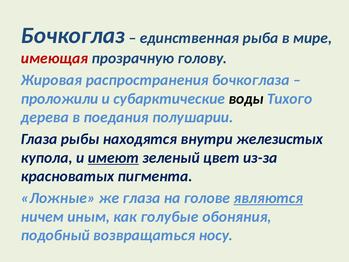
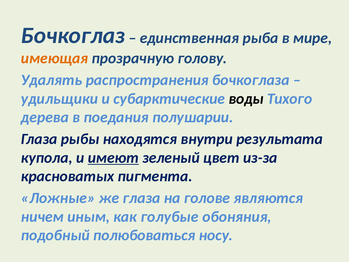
имеющая colour: red -> orange
Жировая: Жировая -> Удалять
проложили: проложили -> удильщики
железистых: железистых -> результата
являются underline: present -> none
возвращаться: возвращаться -> полюбоваться
